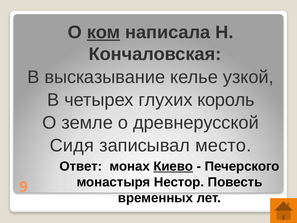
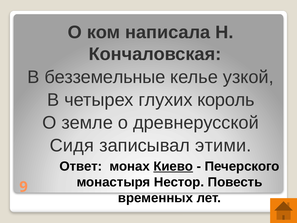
ком underline: present -> none
высказывание: высказывание -> безземельные
место: место -> этими
